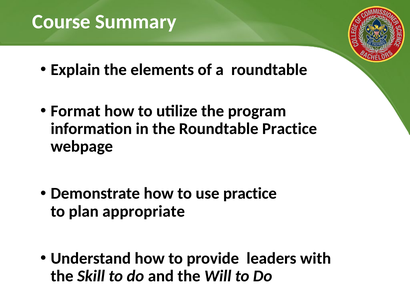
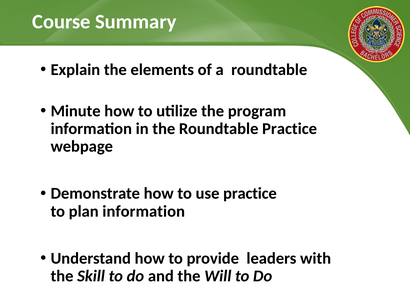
Format: Format -> Minute
plan appropriate: appropriate -> information
